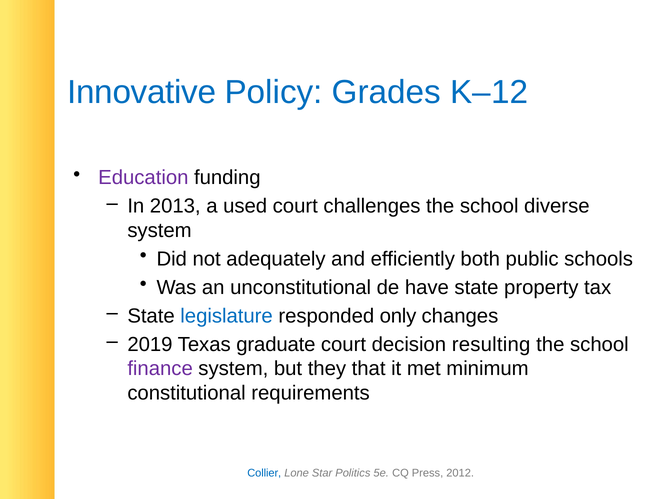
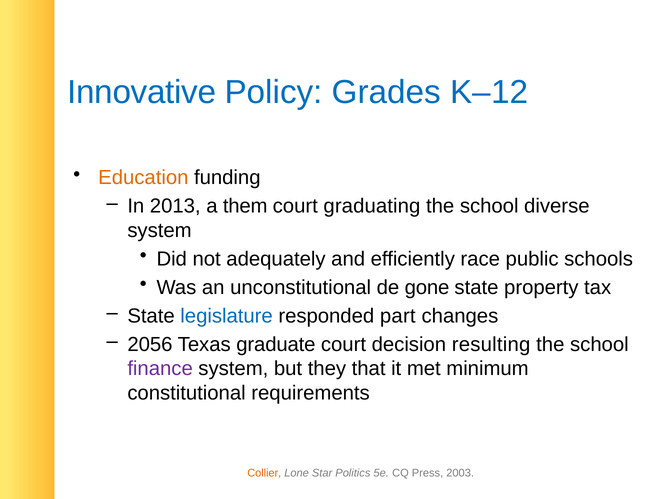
Education colour: purple -> orange
used: used -> them
challenges: challenges -> graduating
both: both -> race
have: have -> gone
only: only -> part
2019: 2019 -> 2056
Collier colour: blue -> orange
2012: 2012 -> 2003
